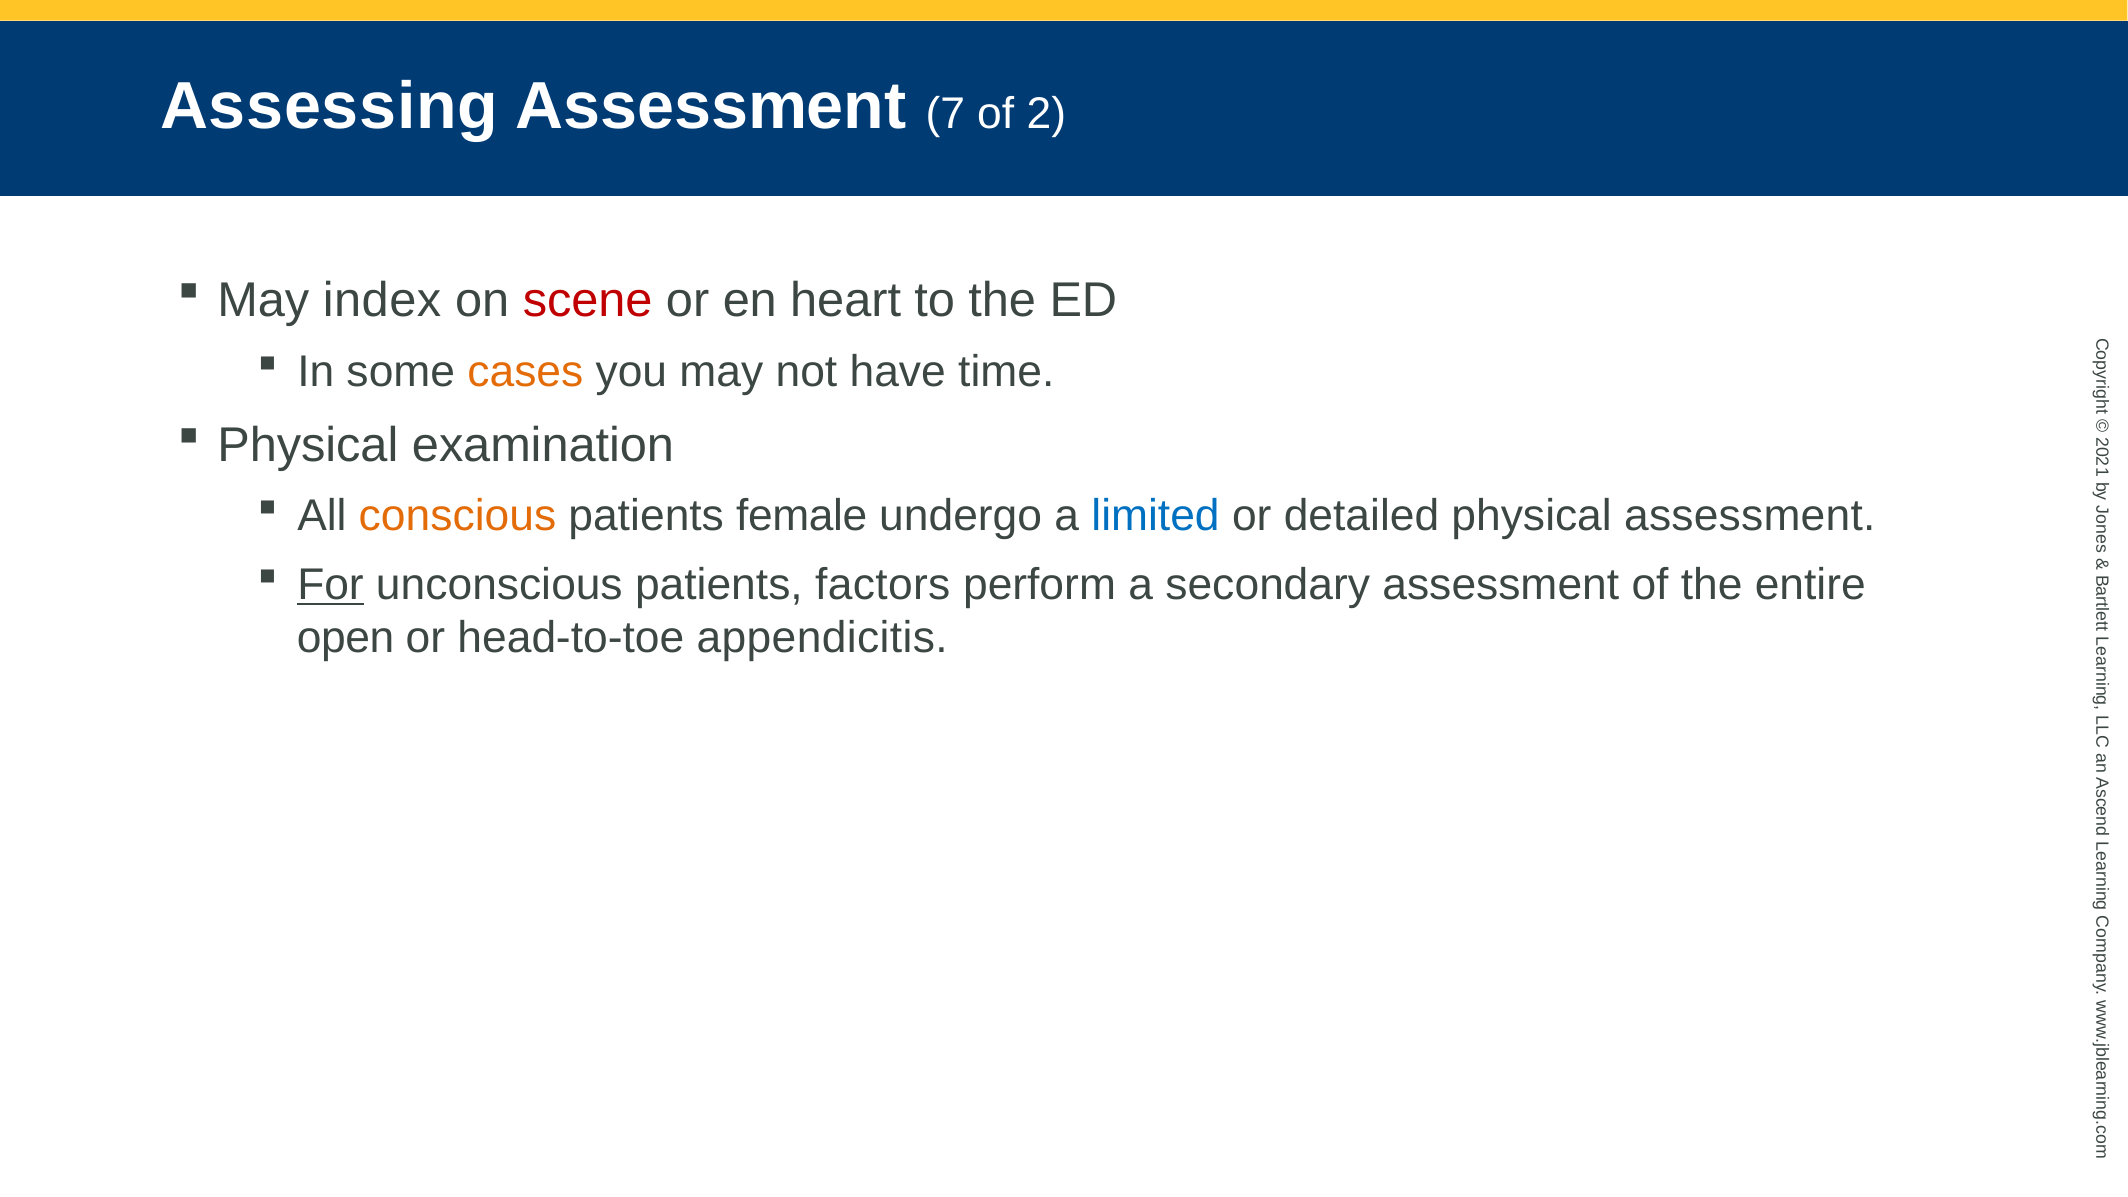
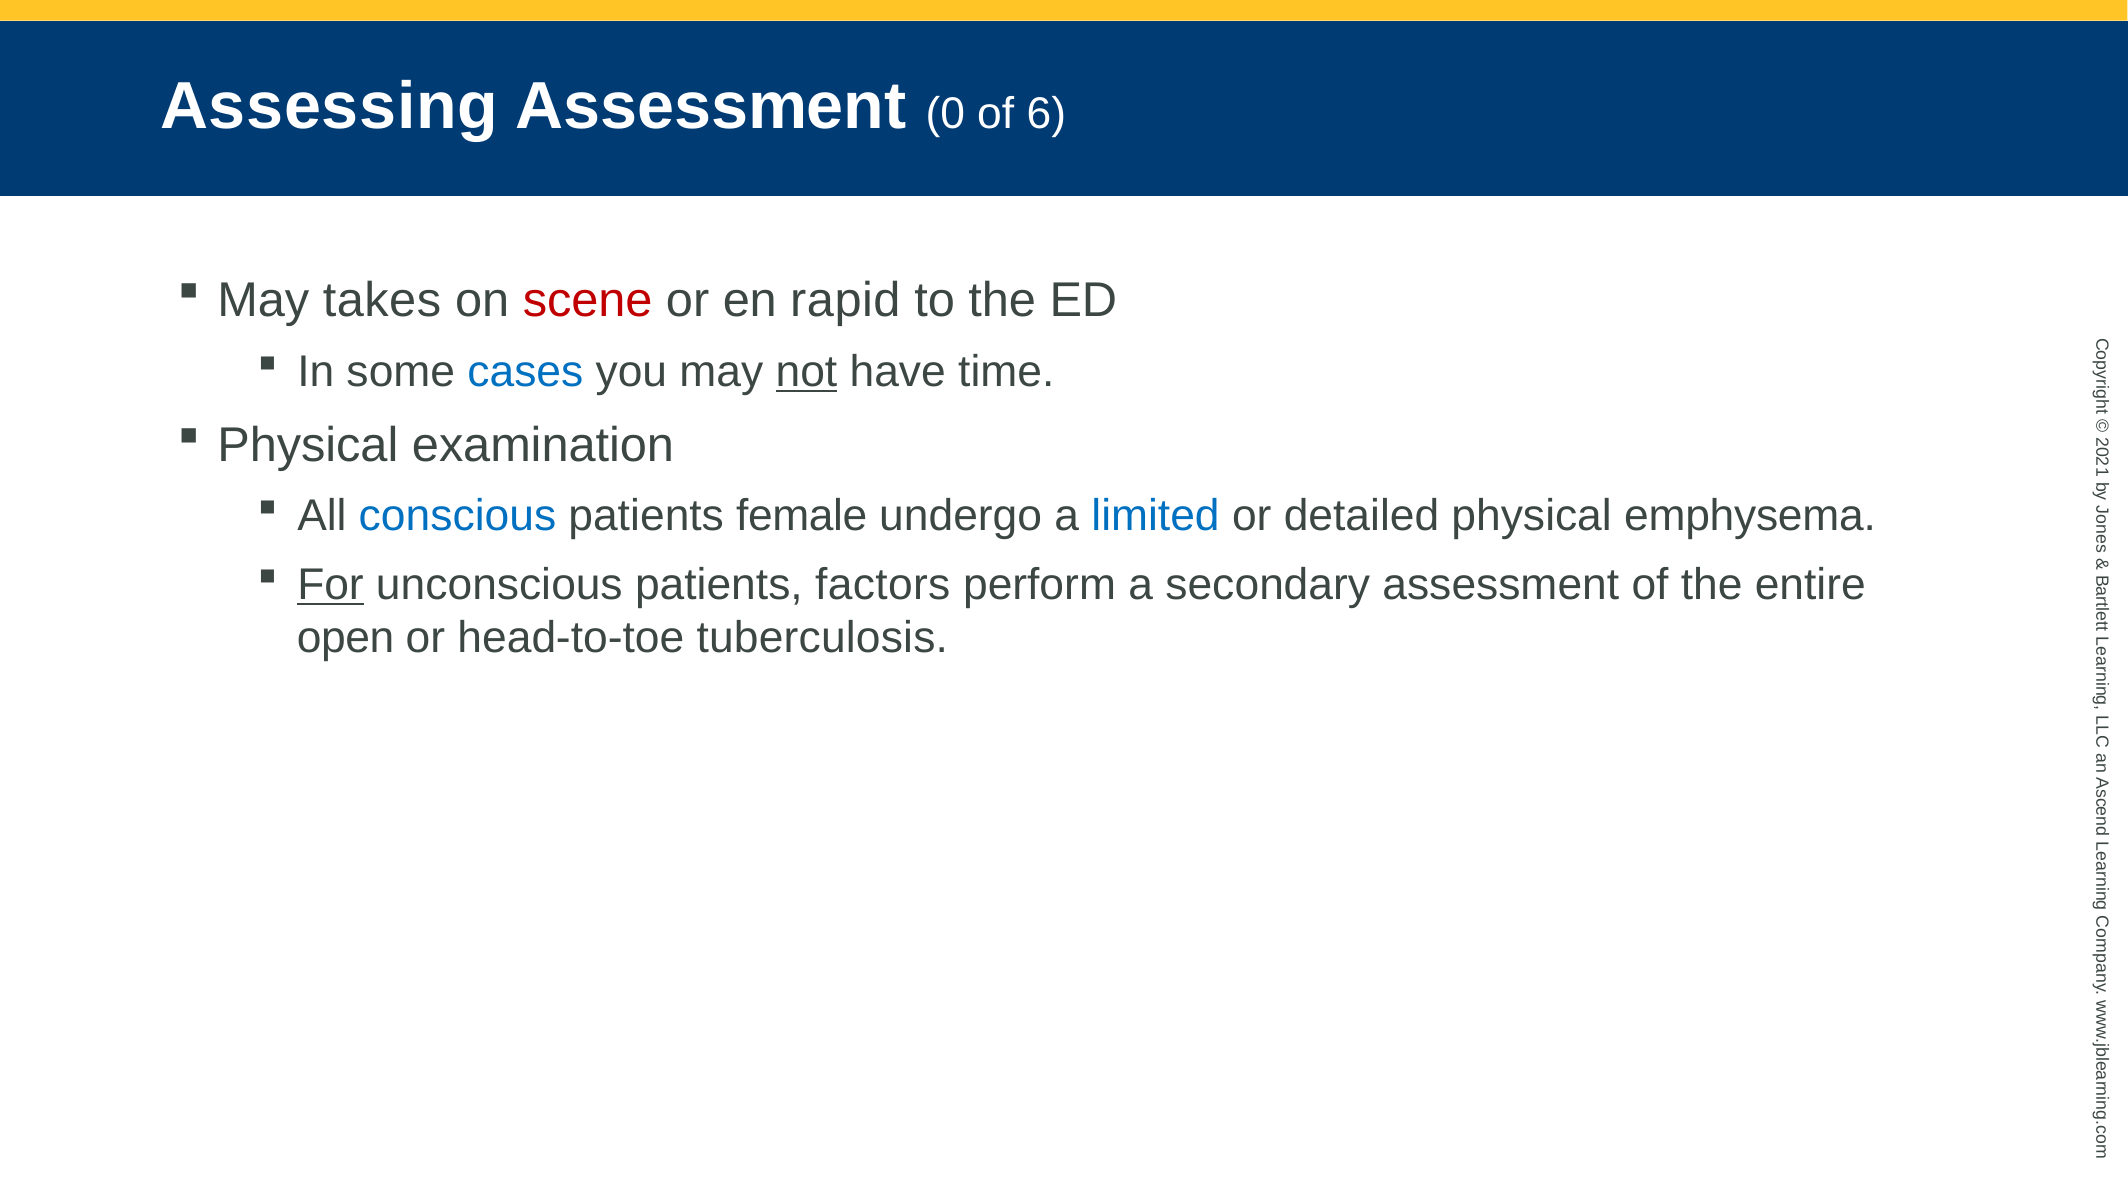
Assessment 7: 7 -> 0
of 2: 2 -> 6
index: index -> takes
heart: heart -> rapid
cases colour: orange -> blue
not underline: none -> present
conscious colour: orange -> blue
physical assessment: assessment -> emphysema
appendicitis: appendicitis -> tuberculosis
